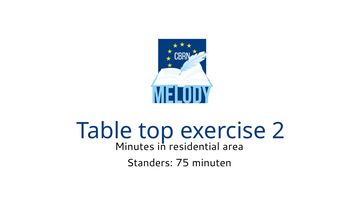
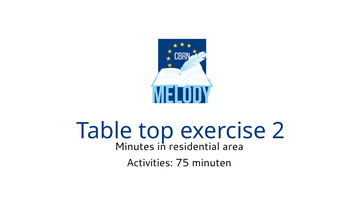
Standers: Standers -> Activities
